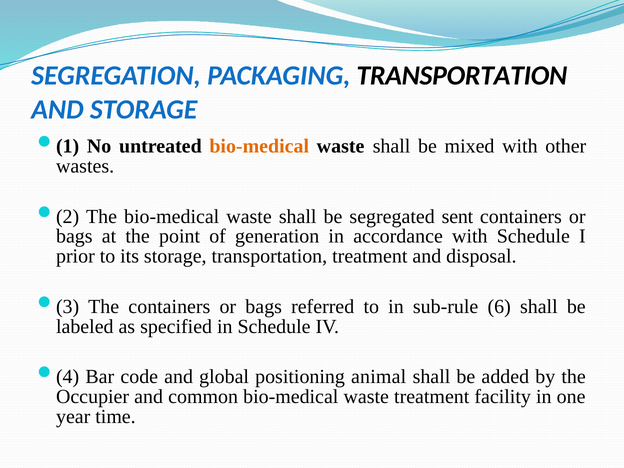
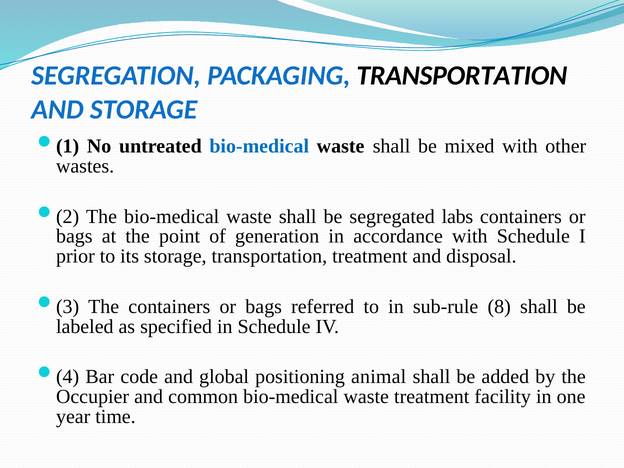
bio-medical at (259, 146) colour: orange -> blue
sent: sent -> labs
6: 6 -> 8
